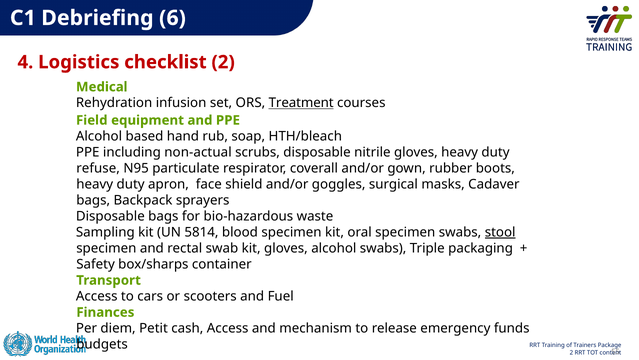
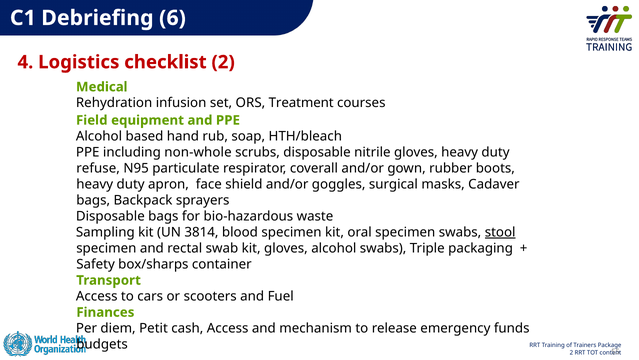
Treatment underline: present -> none
non-actual: non-actual -> non-whole
5814: 5814 -> 3814
